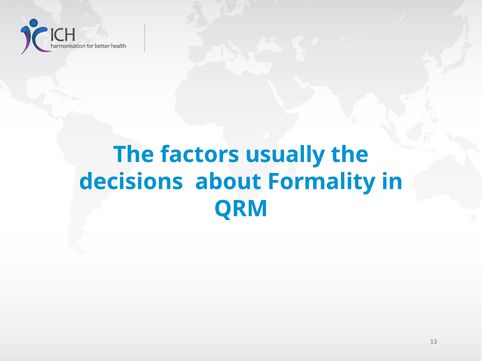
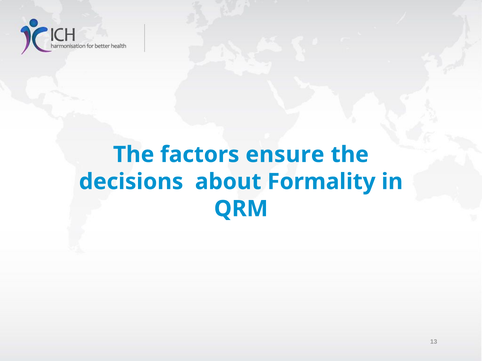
usually: usually -> ensure
